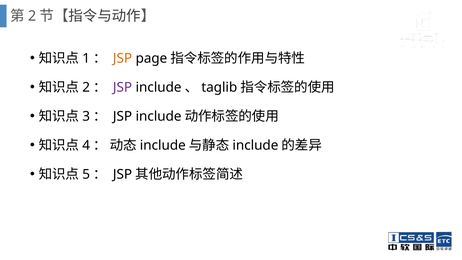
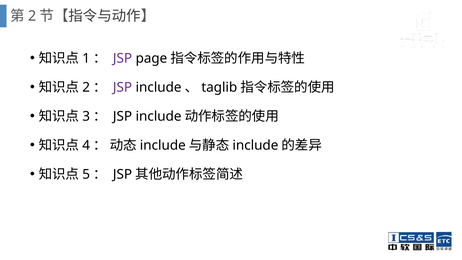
JSP at (123, 58) colour: orange -> purple
